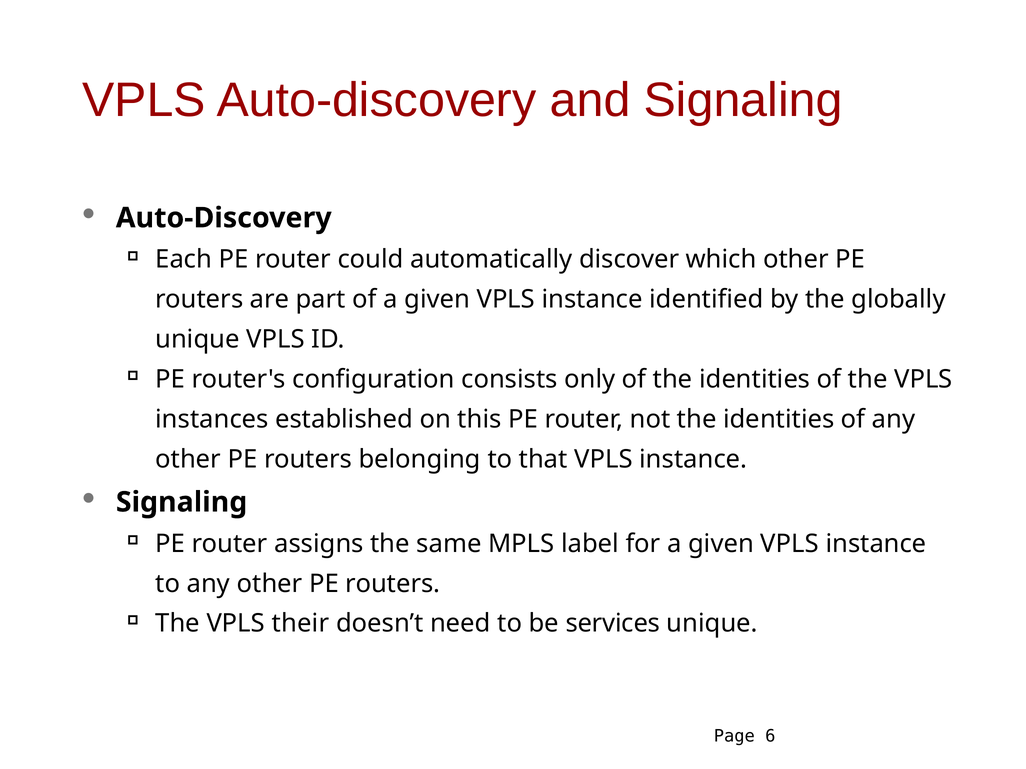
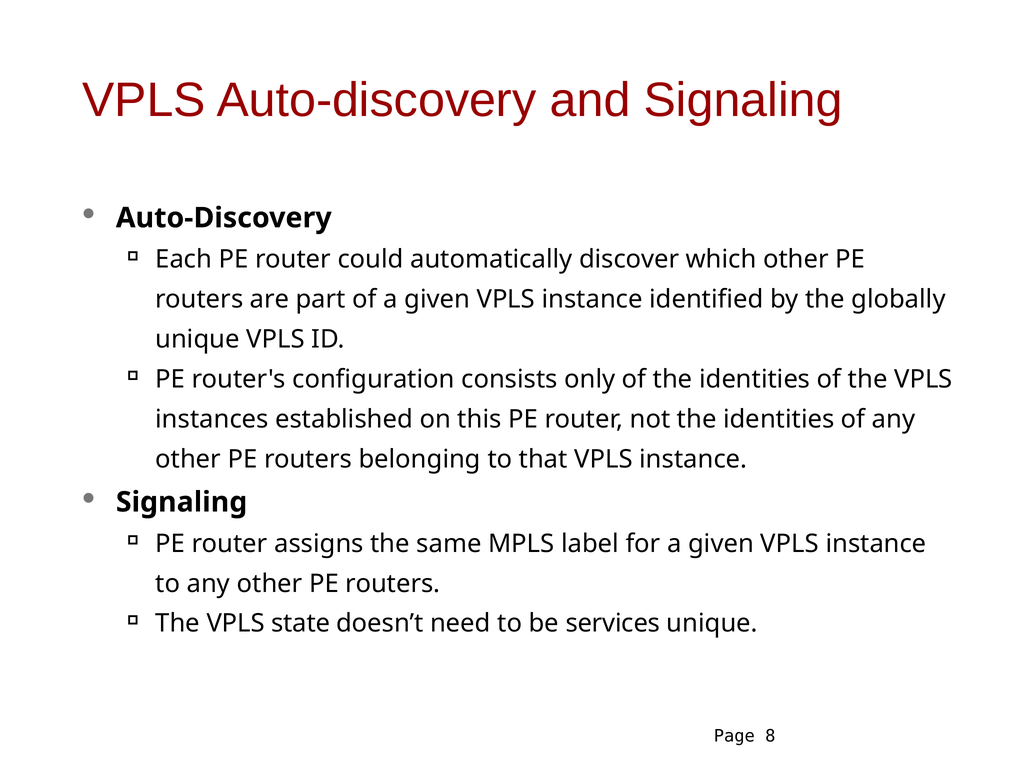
their: their -> state
6: 6 -> 8
